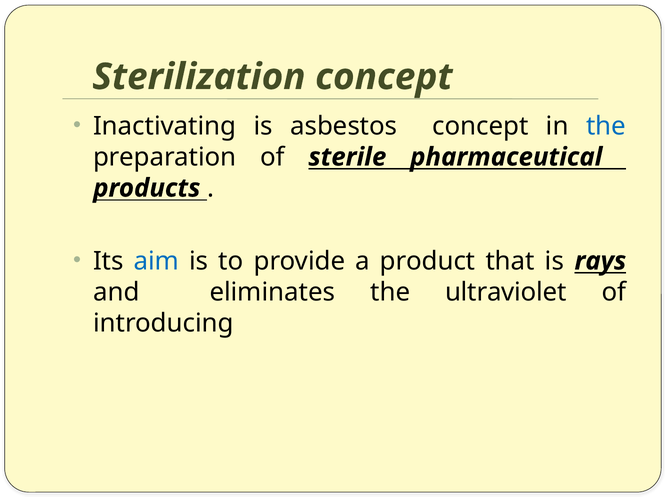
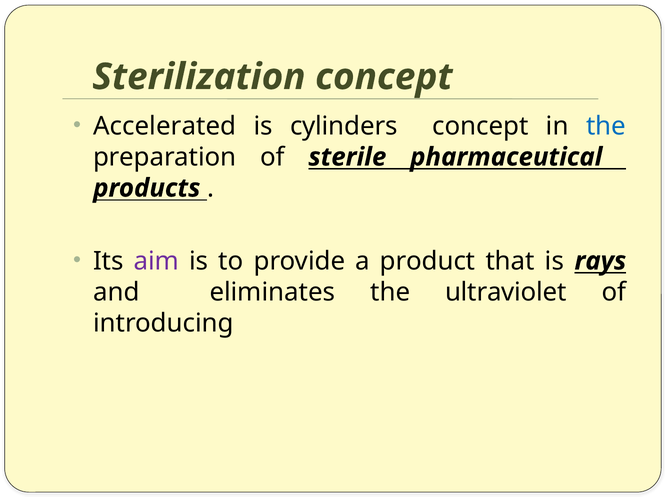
Inactivating: Inactivating -> Accelerated
asbestos: asbestos -> cylinders
aim colour: blue -> purple
